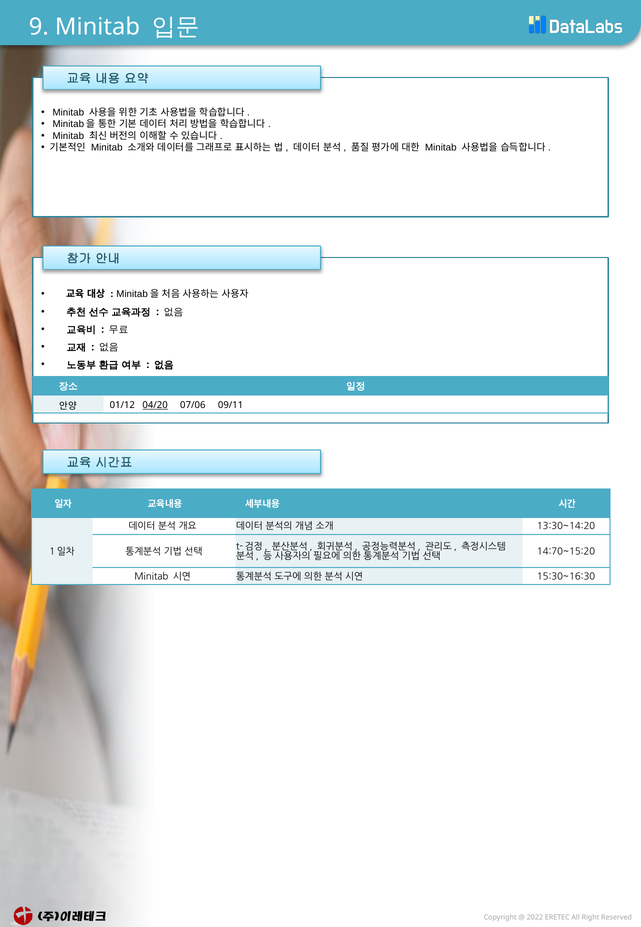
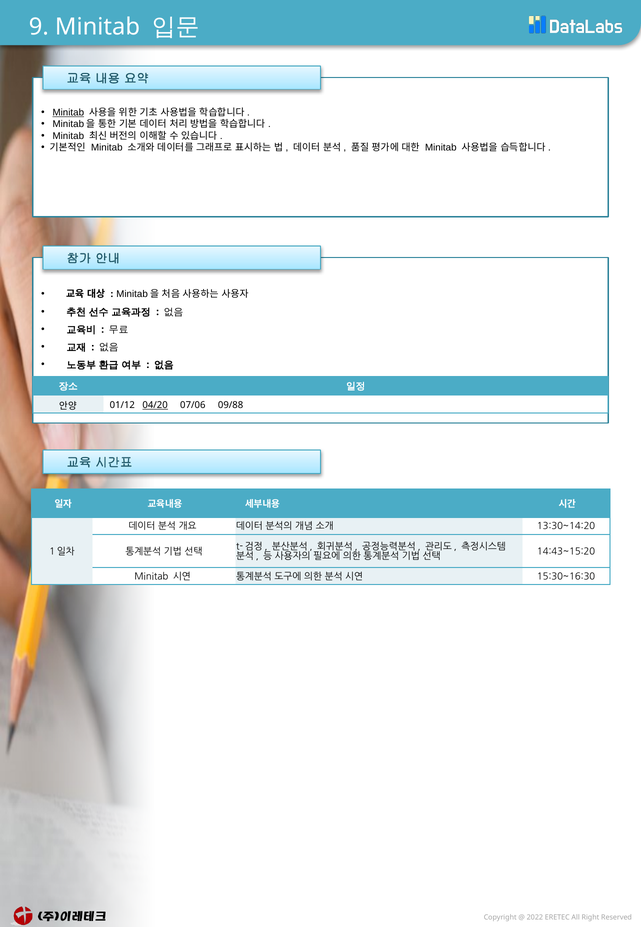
Minitab at (68, 112) underline: none -> present
09/11: 09/11 -> 09/88
14:70~15:20: 14:70~15:20 -> 14:43~15:20
